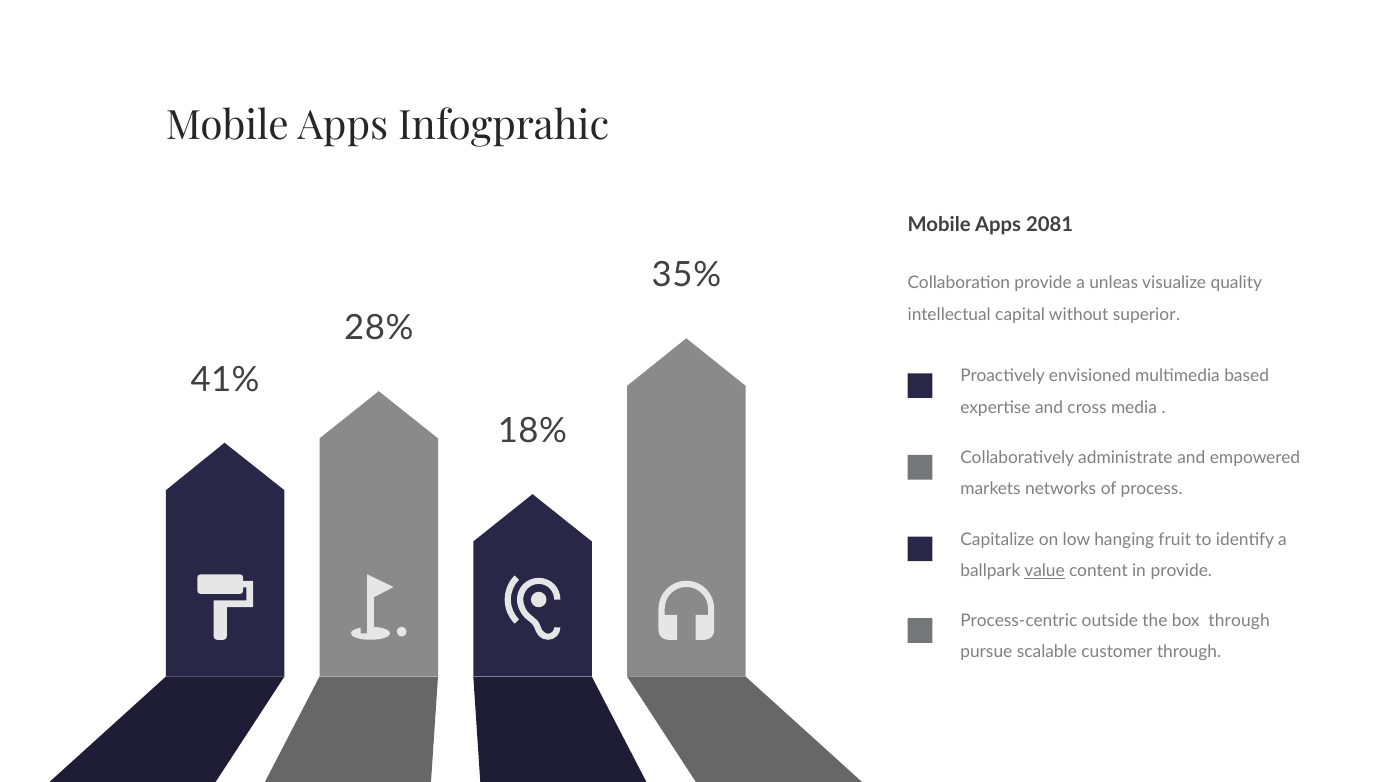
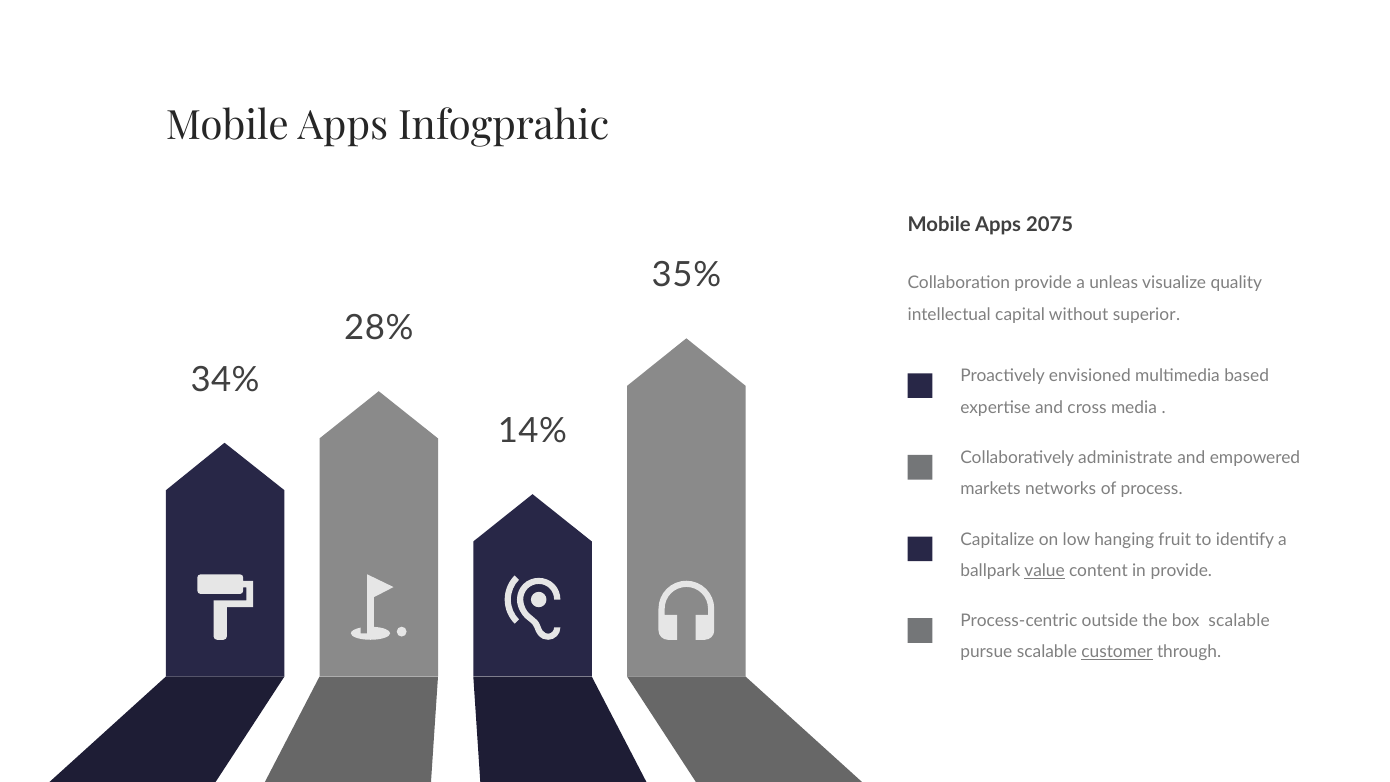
2081: 2081 -> 2075
41%: 41% -> 34%
18%: 18% -> 14%
box through: through -> scalable
customer underline: none -> present
